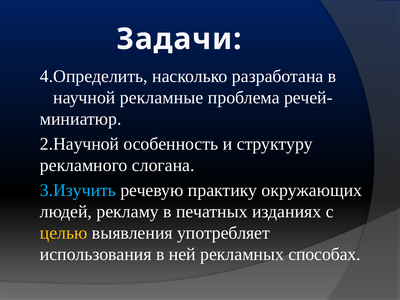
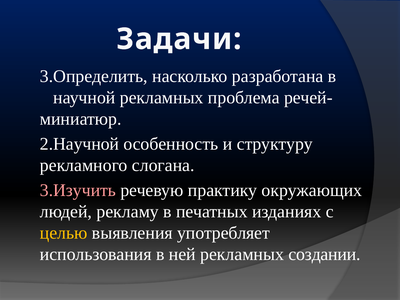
4.Определить: 4.Определить -> 3.Определить
научной рекламные: рекламные -> рекламных
3.Изучить colour: light blue -> pink
способах: способах -> создании
